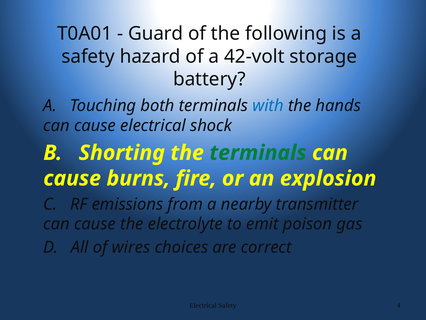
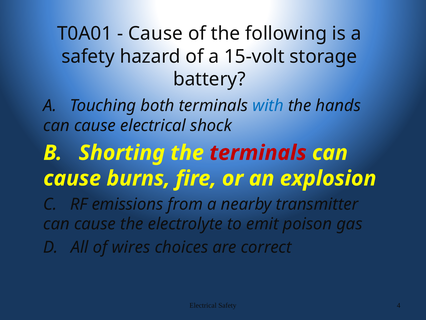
Guard at (156, 34): Guard -> Cause
42-volt: 42-volt -> 15-volt
terminals at (258, 153) colour: green -> red
